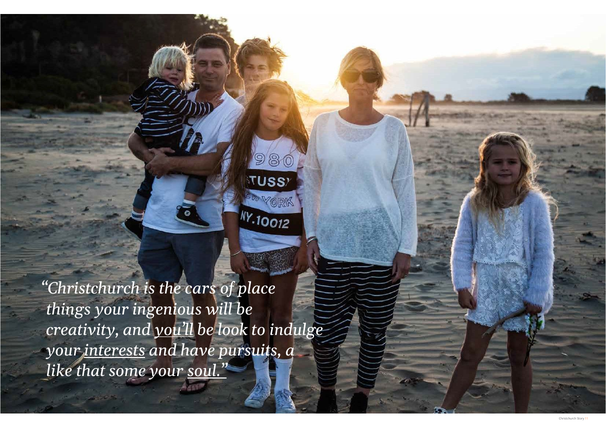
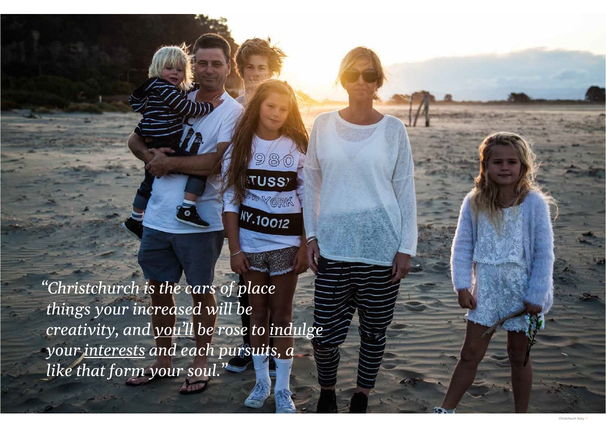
ingenious: ingenious -> increased
look: look -> rose
indulge underline: none -> present
have: have -> each
some: some -> form
soul underline: present -> none
